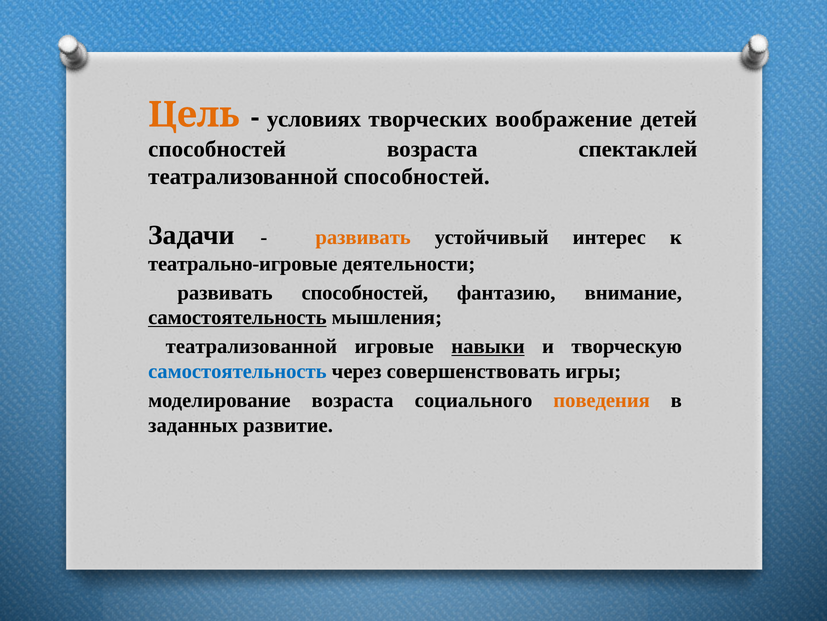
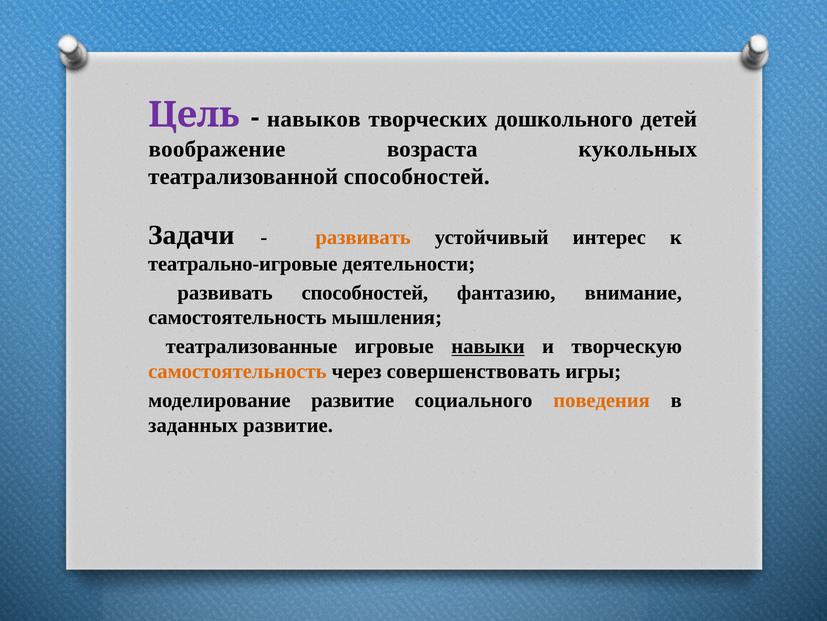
Цель colour: orange -> purple
условиях: условиях -> навыков
воображение: воображение -> дошкольного
способностей at (217, 149): способностей -> воображение
спектаклей: спектаклей -> кукольных
самостоятельность at (237, 317) underline: present -> none
театрализованной at (251, 346): театрализованной -> театрализованные
самостоятельность at (237, 371) colour: blue -> orange
моделирование возраста: возраста -> развитие
